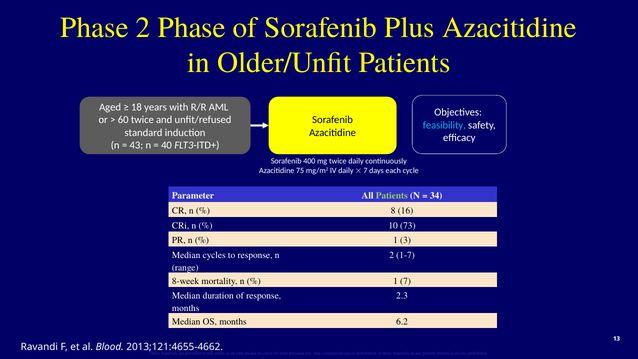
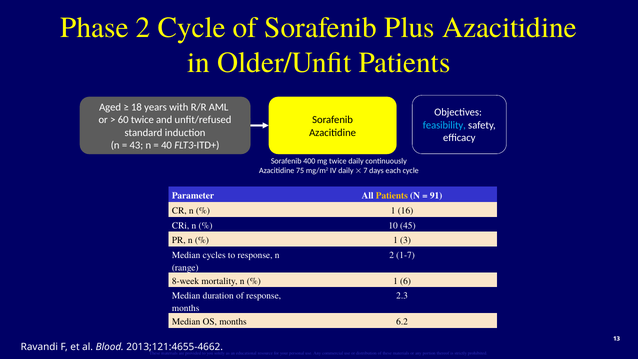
2 Phase: Phase -> Cycle
Patients at (392, 196) colour: light green -> yellow
34: 34 -> 91
8 at (393, 211): 8 -> 1
73: 73 -> 45
1 7: 7 -> 6
